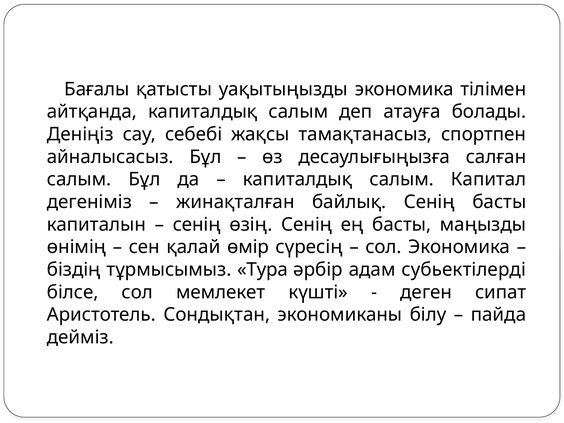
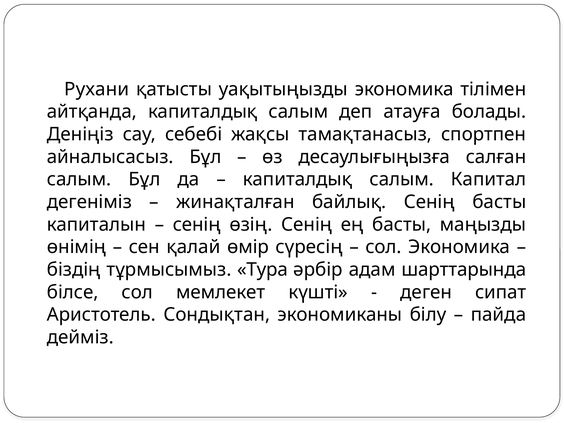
Бағалы: Бағалы -> Рухани
субьектілерді: субьектілерді -> шарттарында
